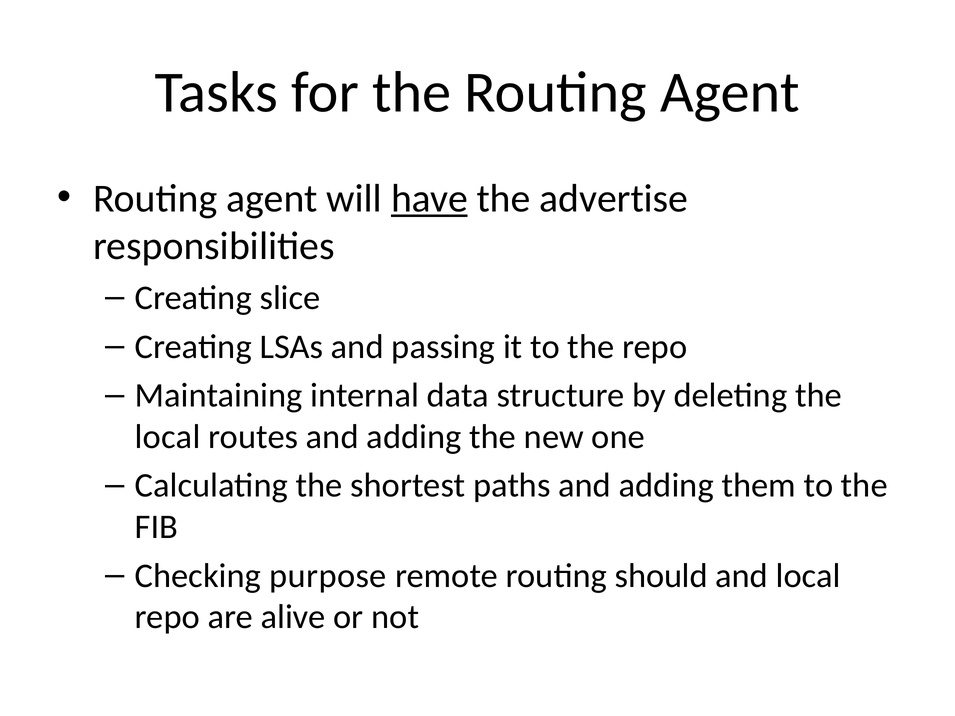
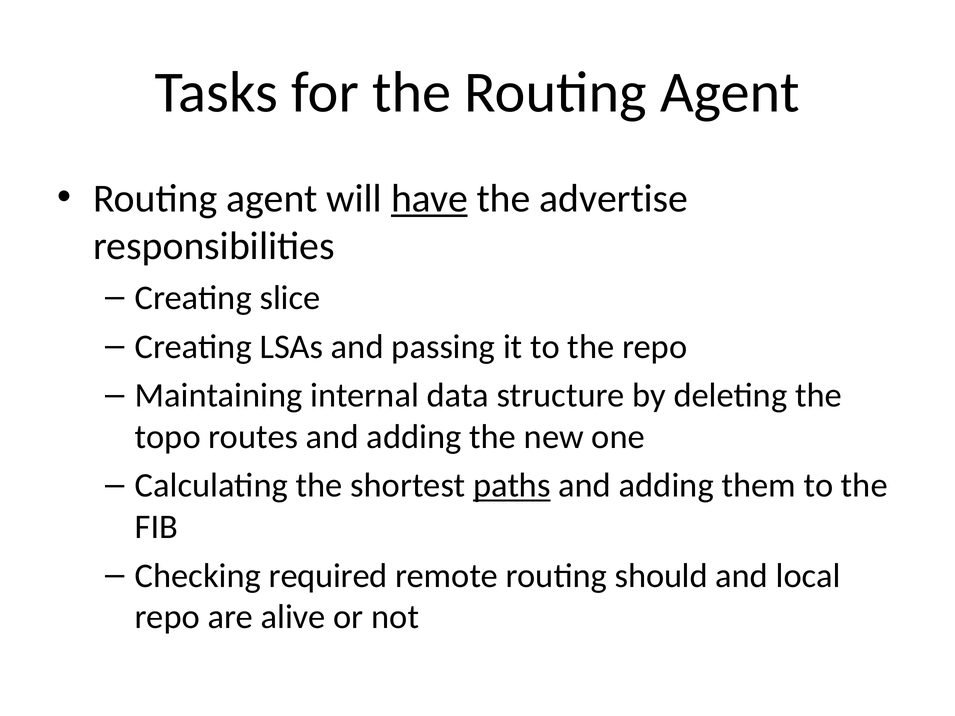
local at (168, 437): local -> topo
paths underline: none -> present
purpose: purpose -> required
